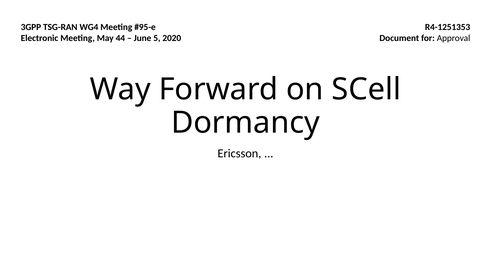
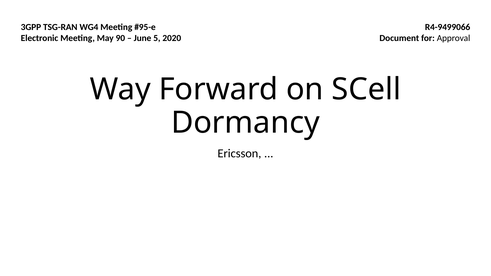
R4-1251353: R4-1251353 -> R4-9499066
44: 44 -> 90
